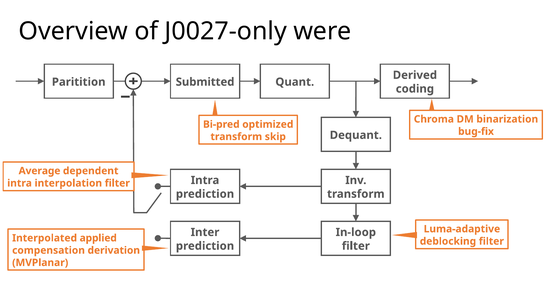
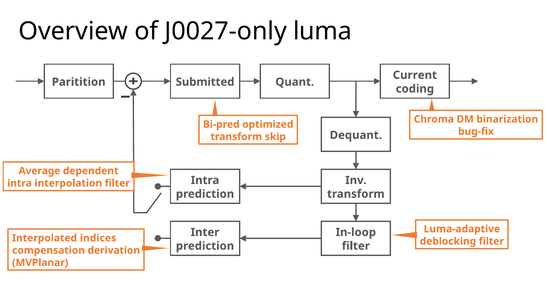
were: were -> luma
Derived: Derived -> Current
applied: applied -> indices
